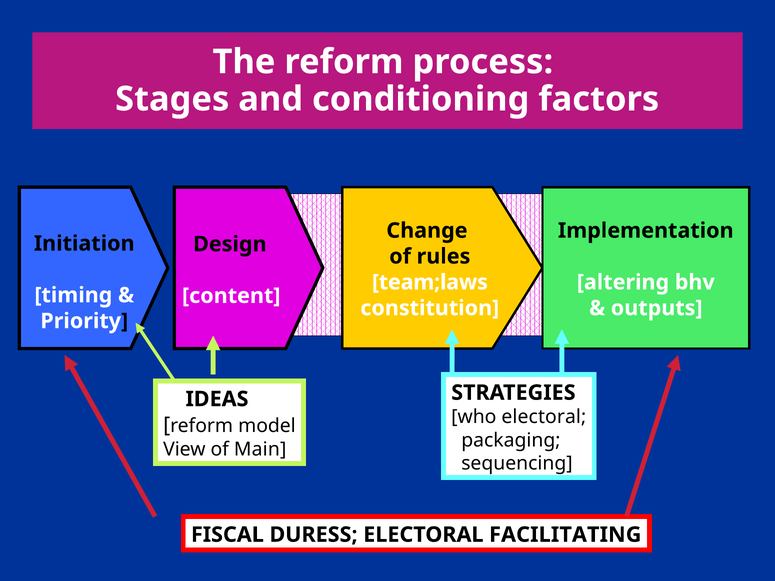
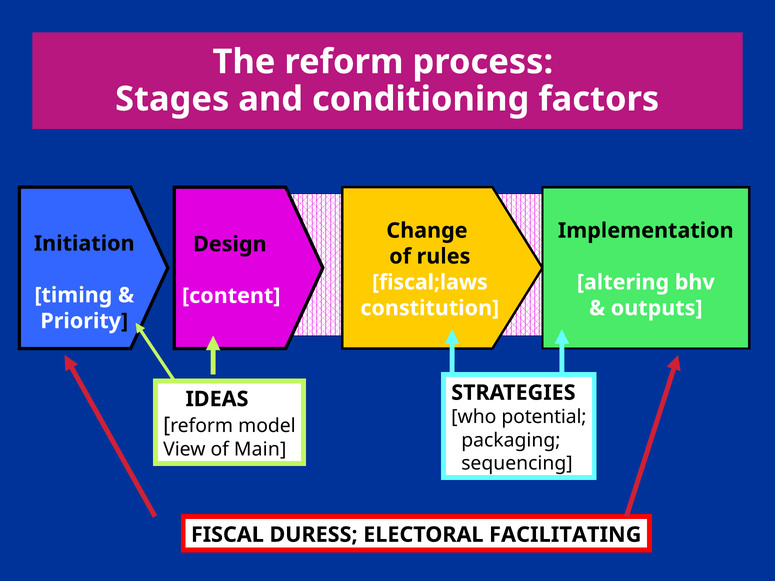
team;laws: team;laws -> fiscal;laws
who electoral: electoral -> potential
